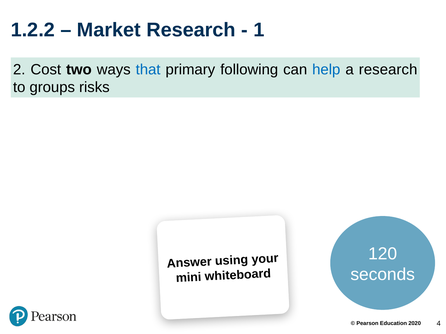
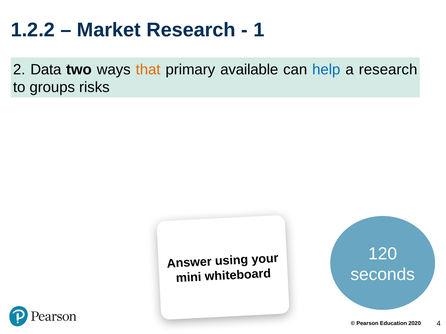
Cost: Cost -> Data
that colour: blue -> orange
following: following -> available
